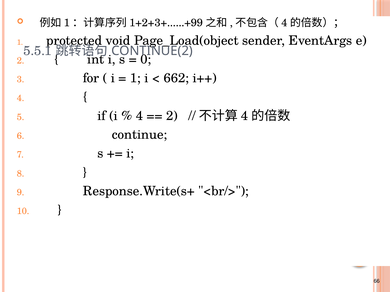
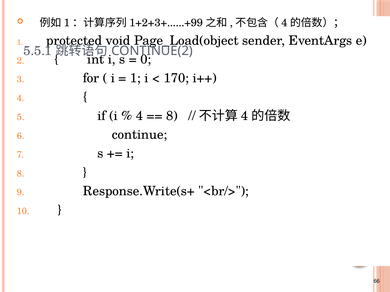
662: 662 -> 170
2 at (172, 116): 2 -> 8
